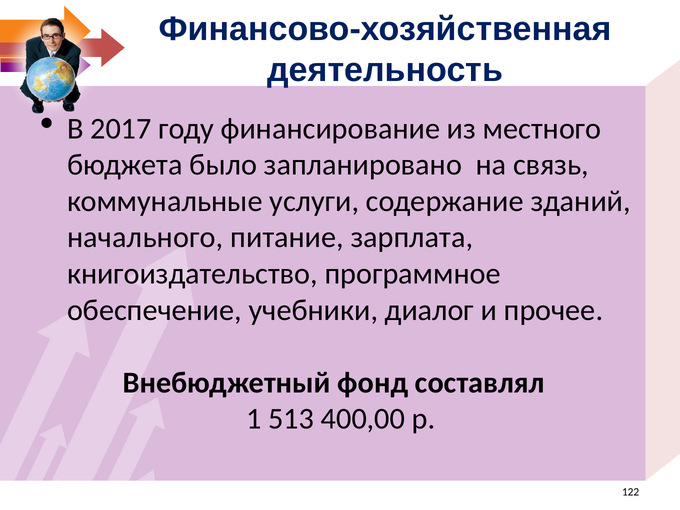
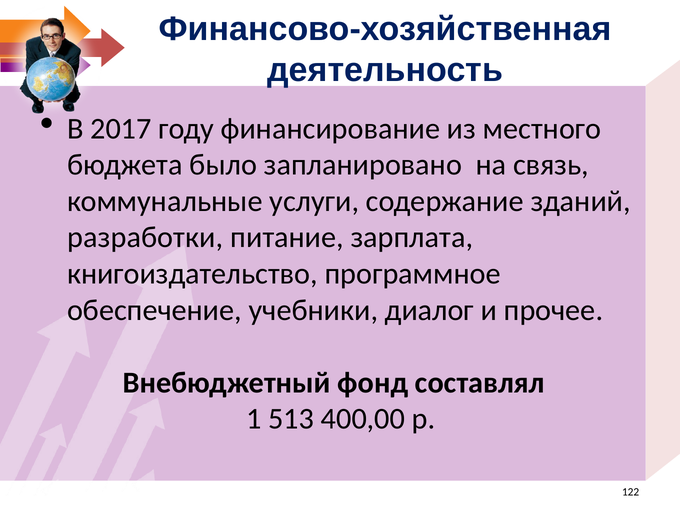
начального: начального -> разработки
